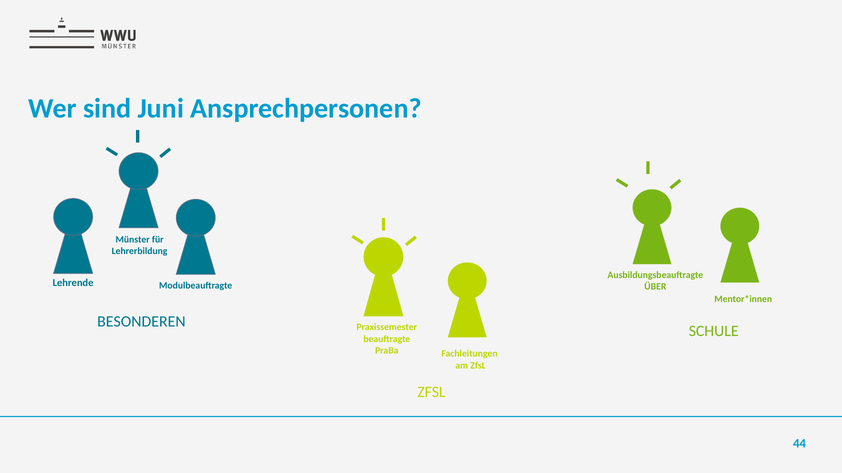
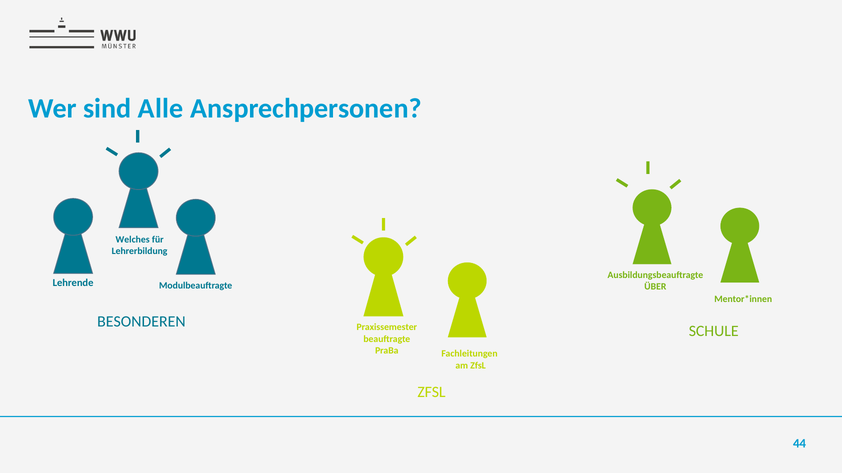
Juni: Juni -> Alle
Münster: Münster -> Welches
